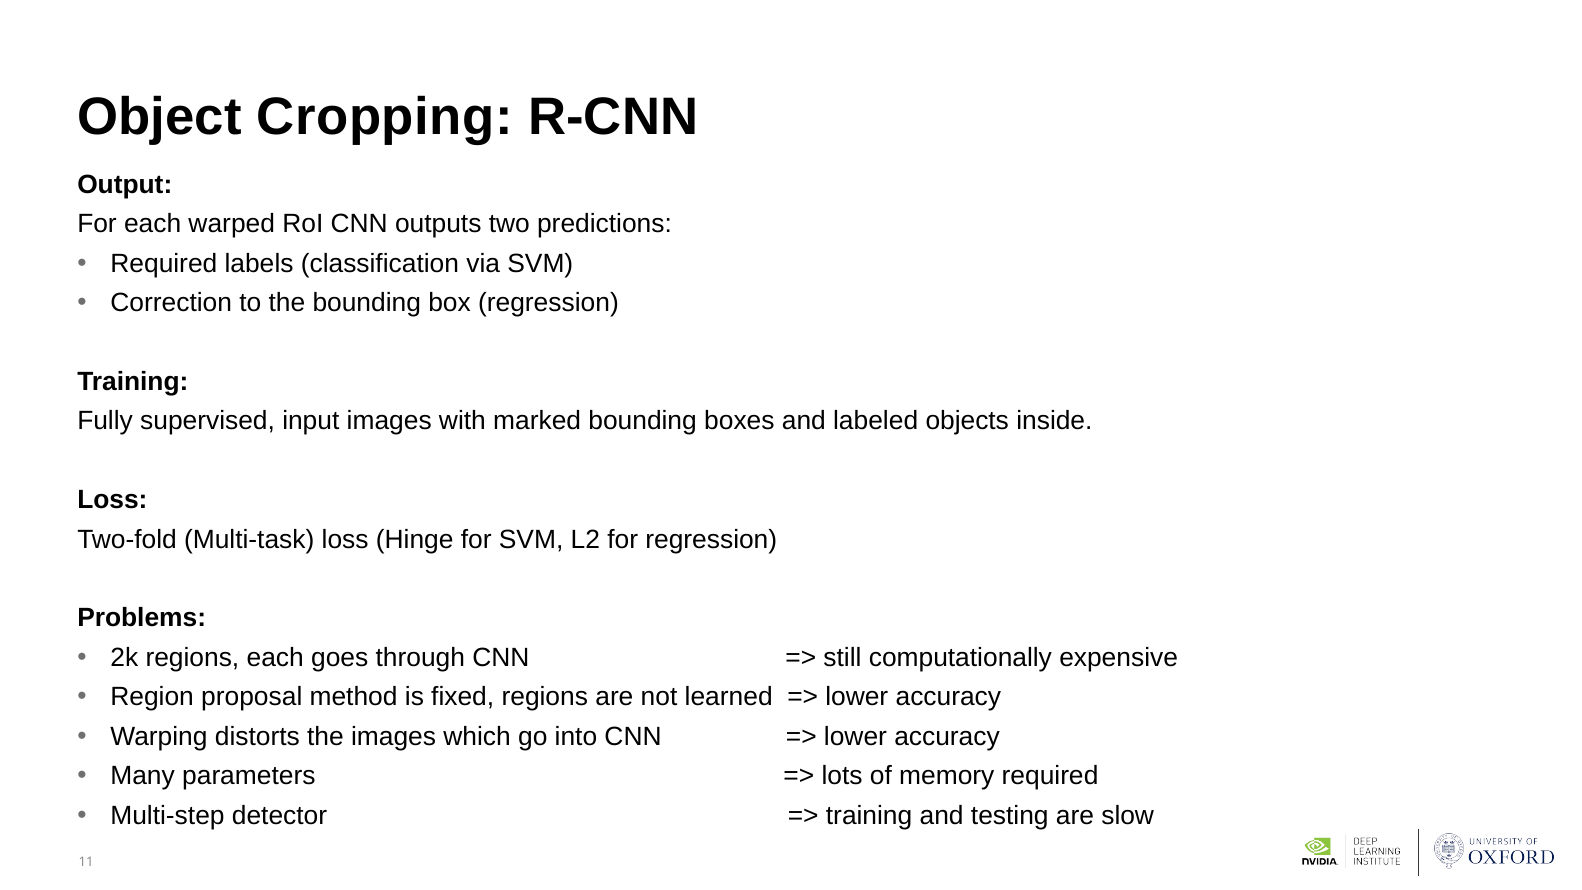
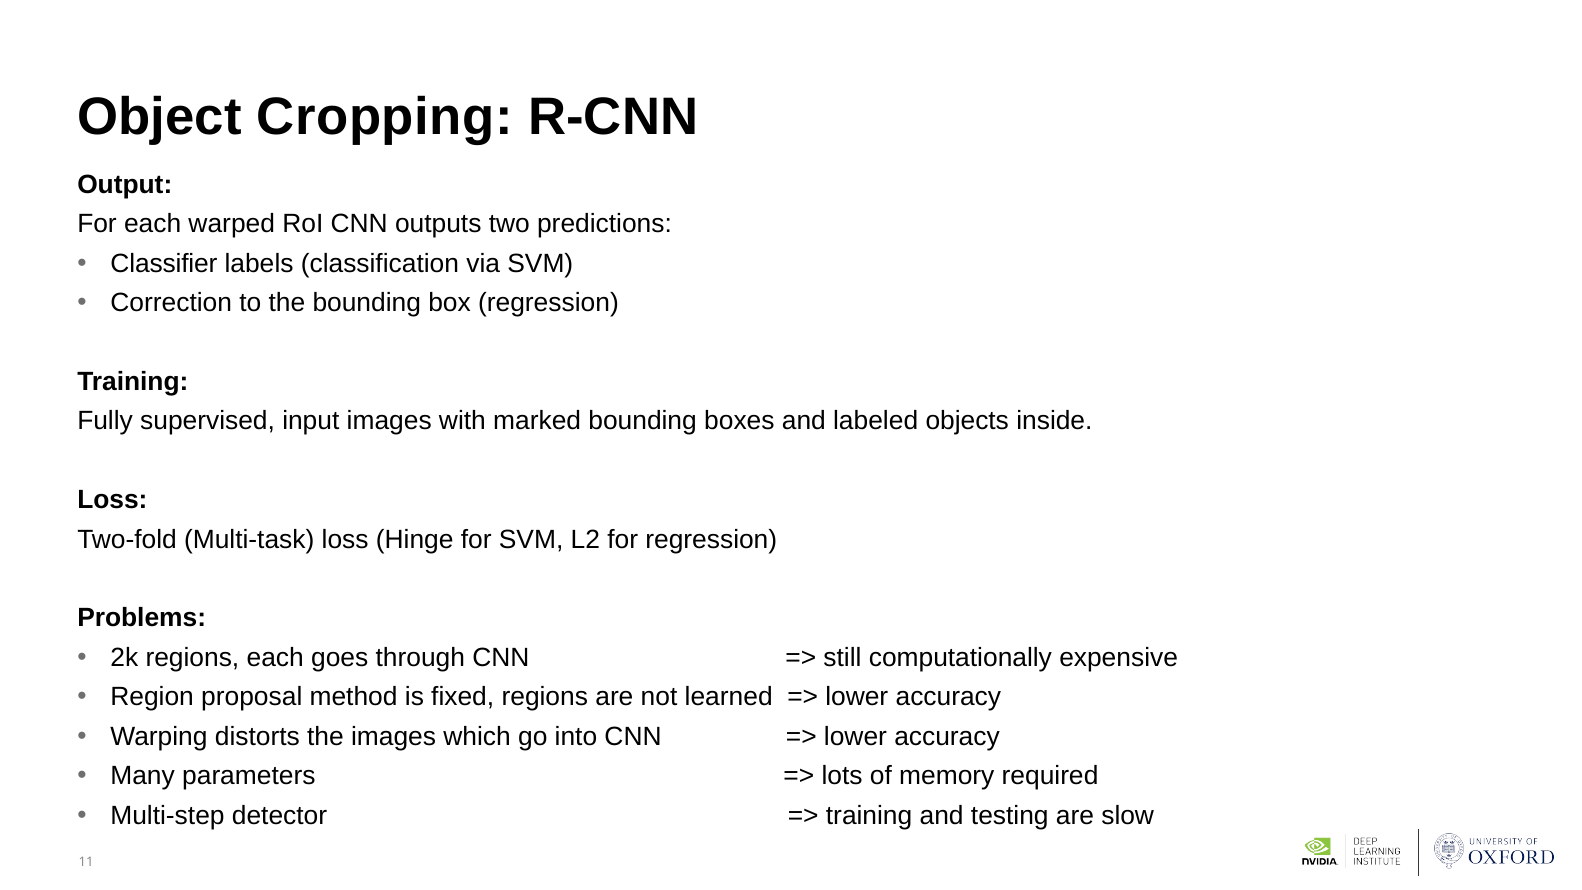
Required at (164, 263): Required -> Classifier
